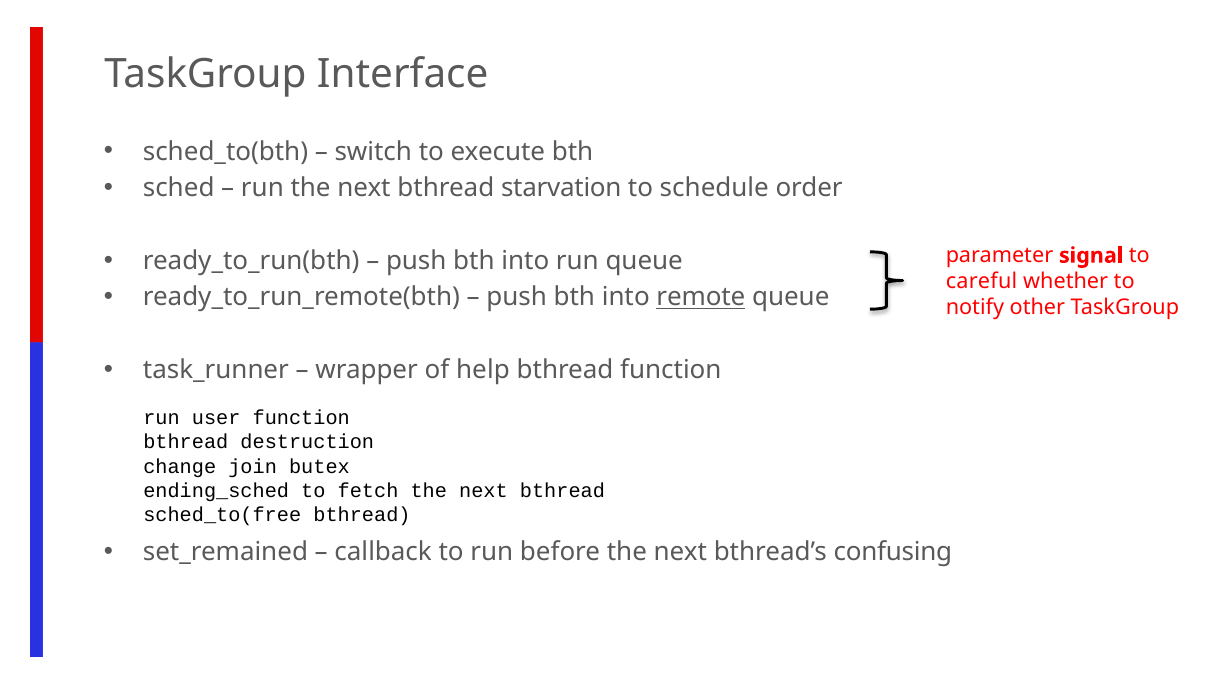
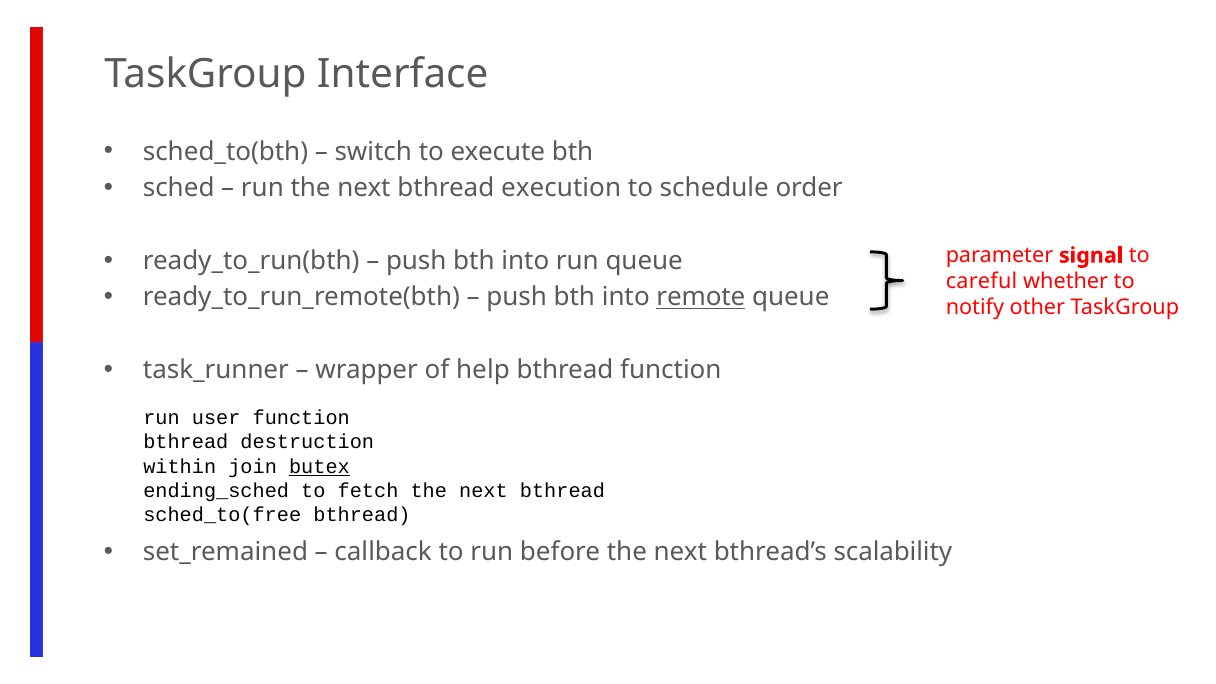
starvation: starvation -> execution
change: change -> within
butex underline: none -> present
confusing: confusing -> scalability
